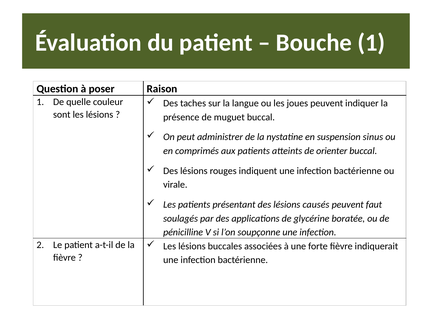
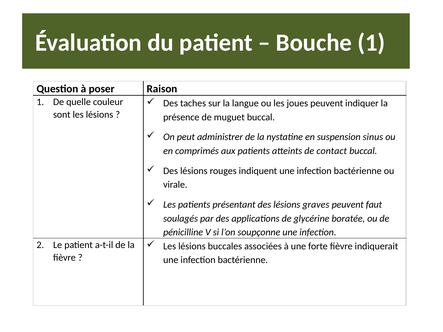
orienter: orienter -> contact
causés: causés -> graves
